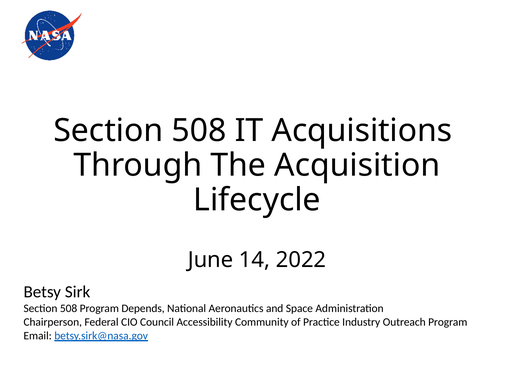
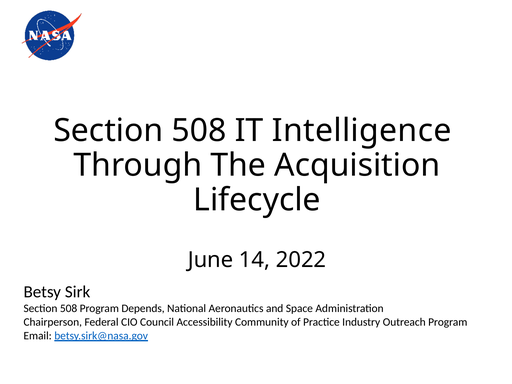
Acquisitions: Acquisitions -> Intelligence
